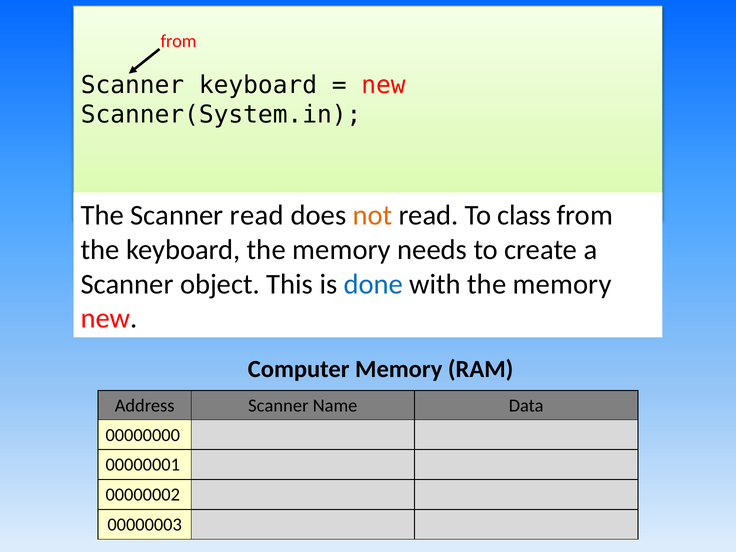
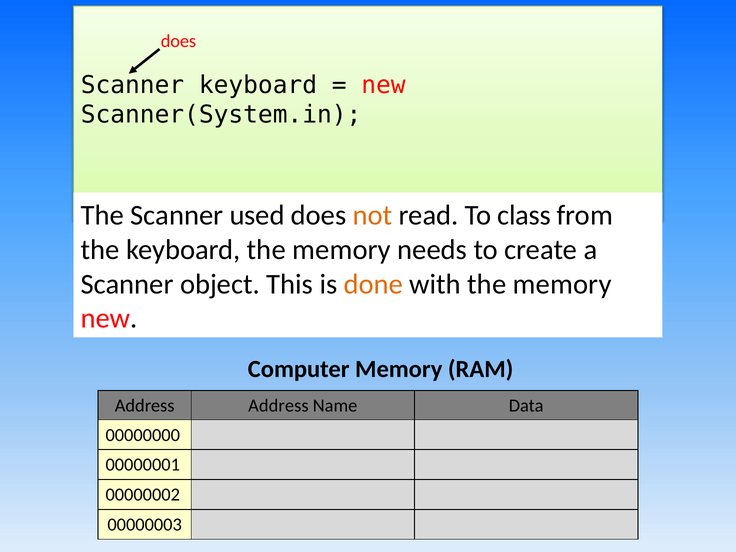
from at (179, 41): from -> does
Scanner read: read -> used
done colour: blue -> orange
Address Scanner: Scanner -> Address
